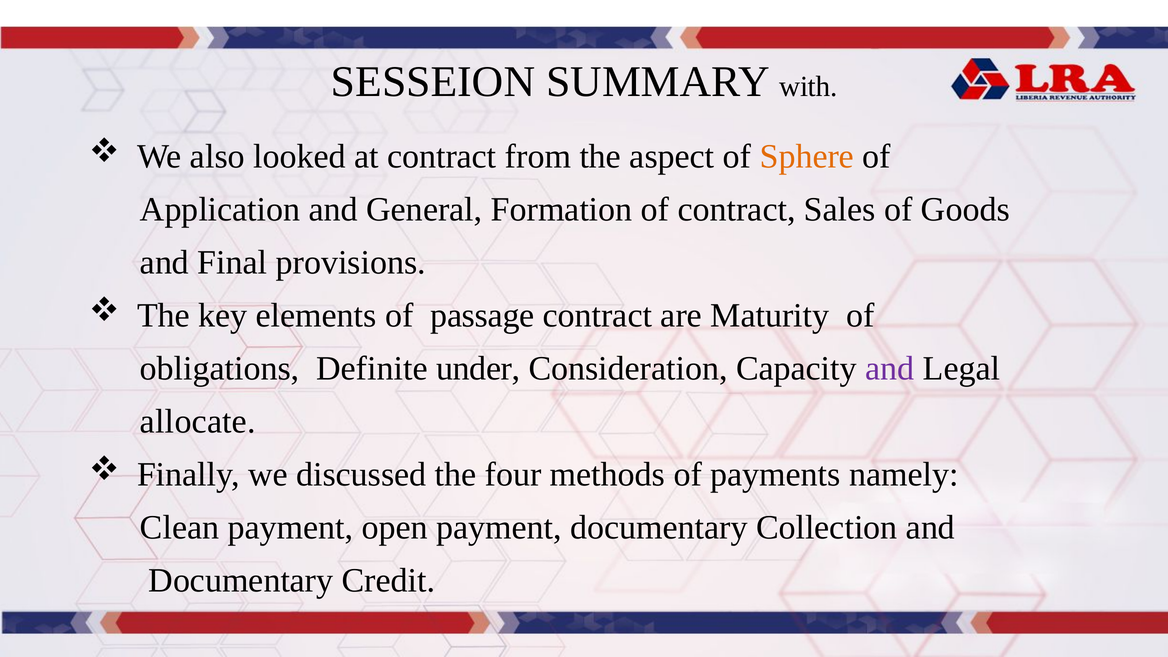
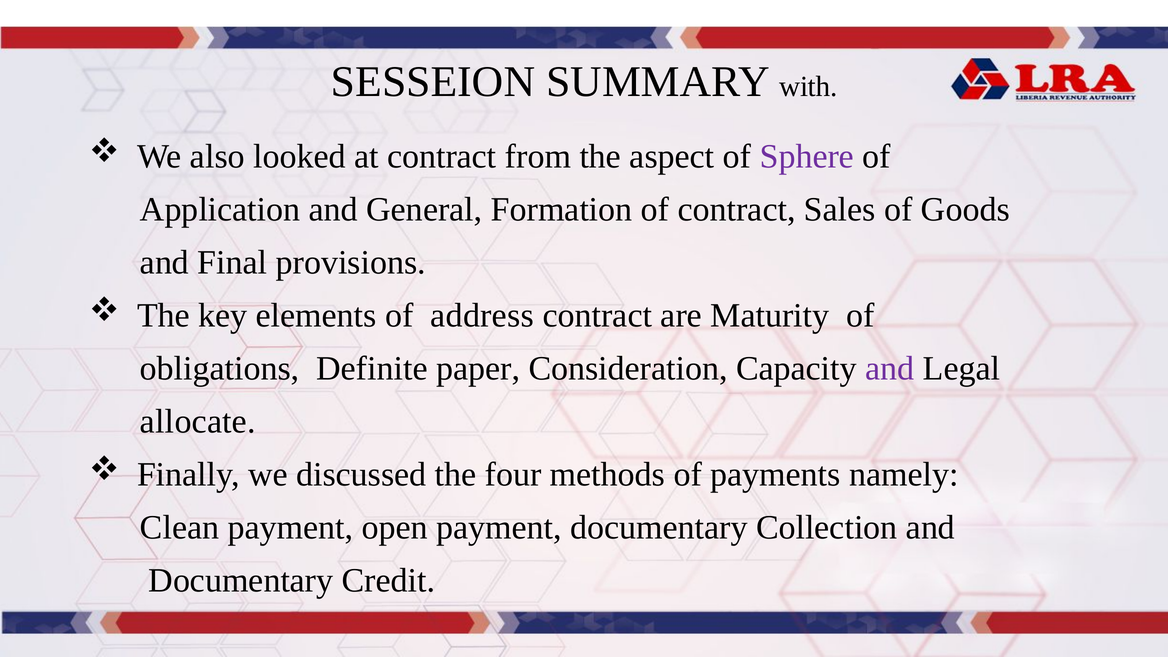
Sphere colour: orange -> purple
passage: passage -> address
under: under -> paper
